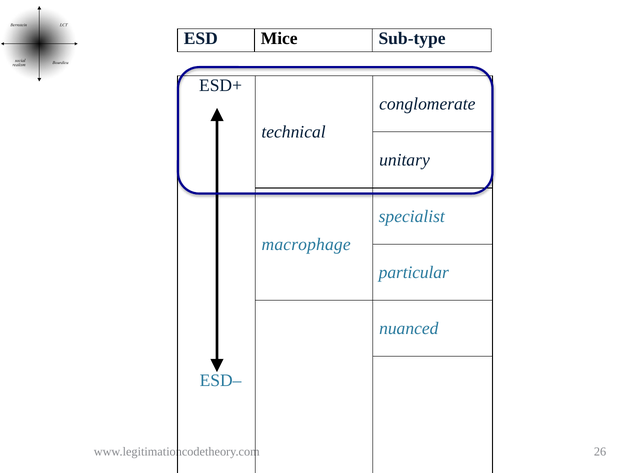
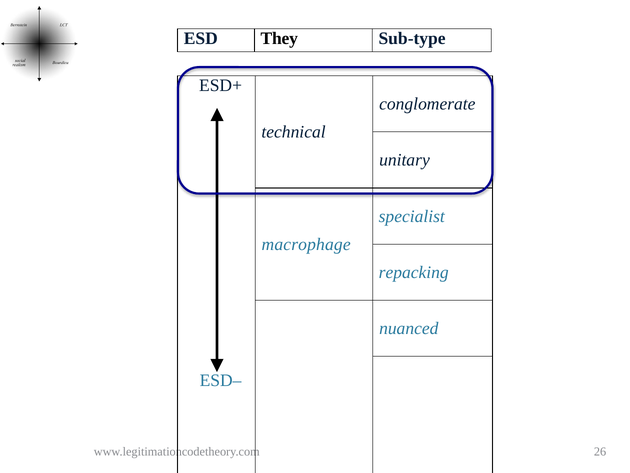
Mice: Mice -> They
particular: particular -> repacking
